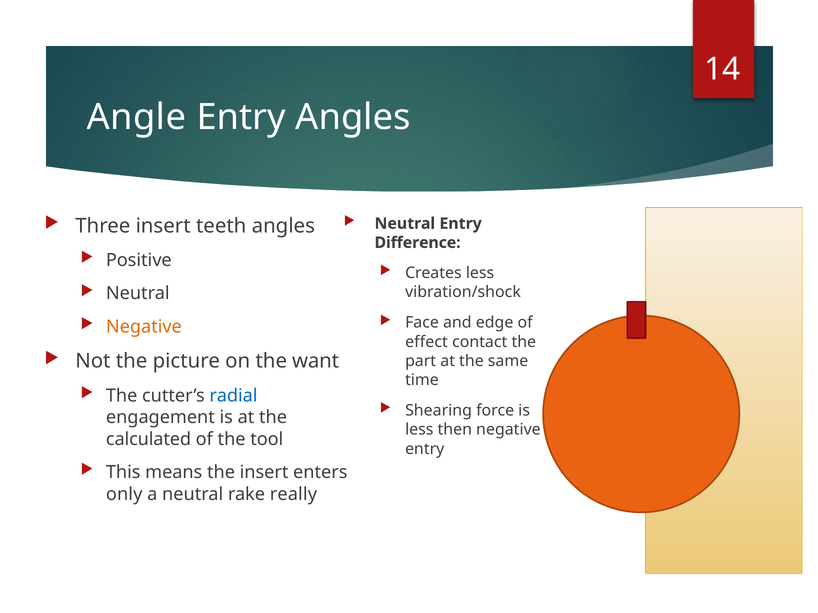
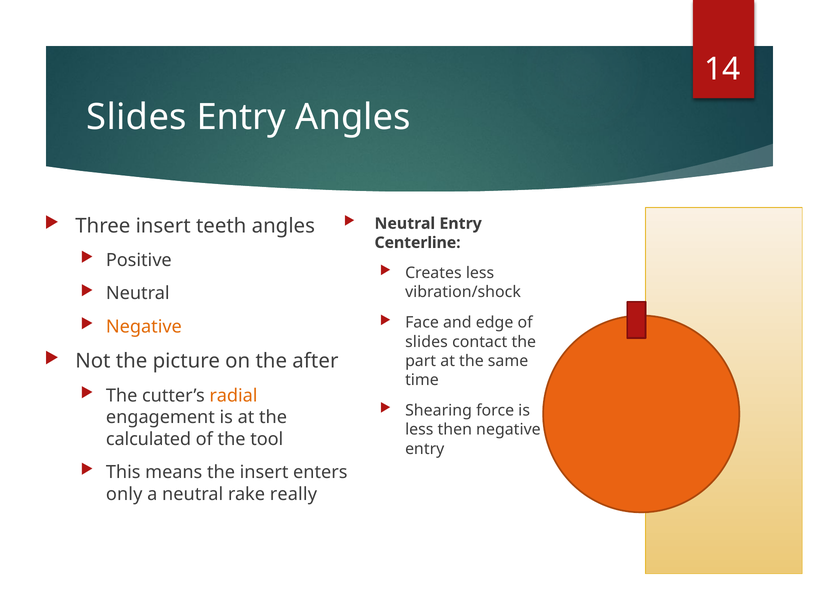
Angle at (136, 117): Angle -> Slides
Difference: Difference -> Centerline
effect at (426, 342): effect -> slides
want: want -> after
radial colour: blue -> orange
